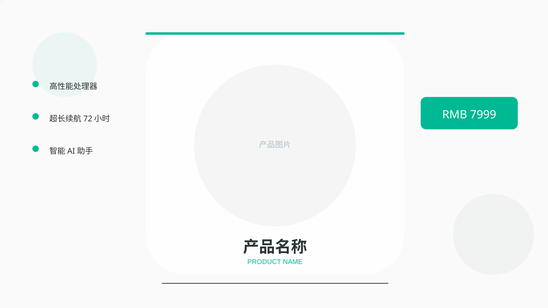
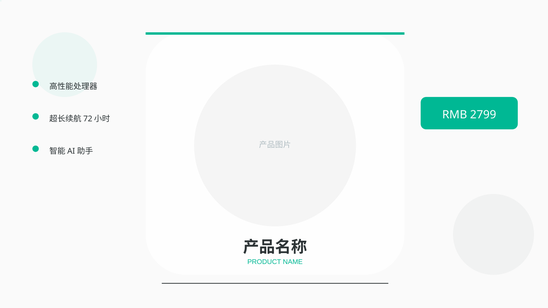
7999: 7999 -> 2799
